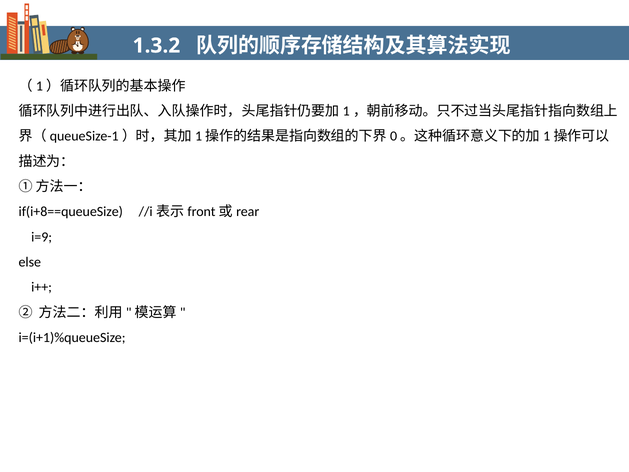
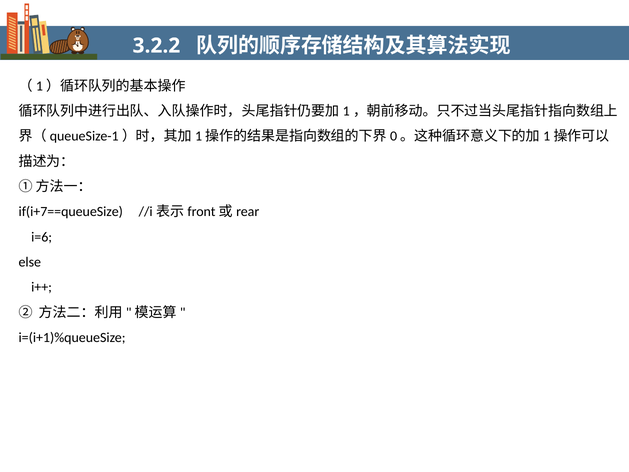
1.3.2: 1.3.2 -> 3.2.2
if(i+8==queueSize: if(i+8==queueSize -> if(i+7==queueSize
i=9: i=9 -> i=6
